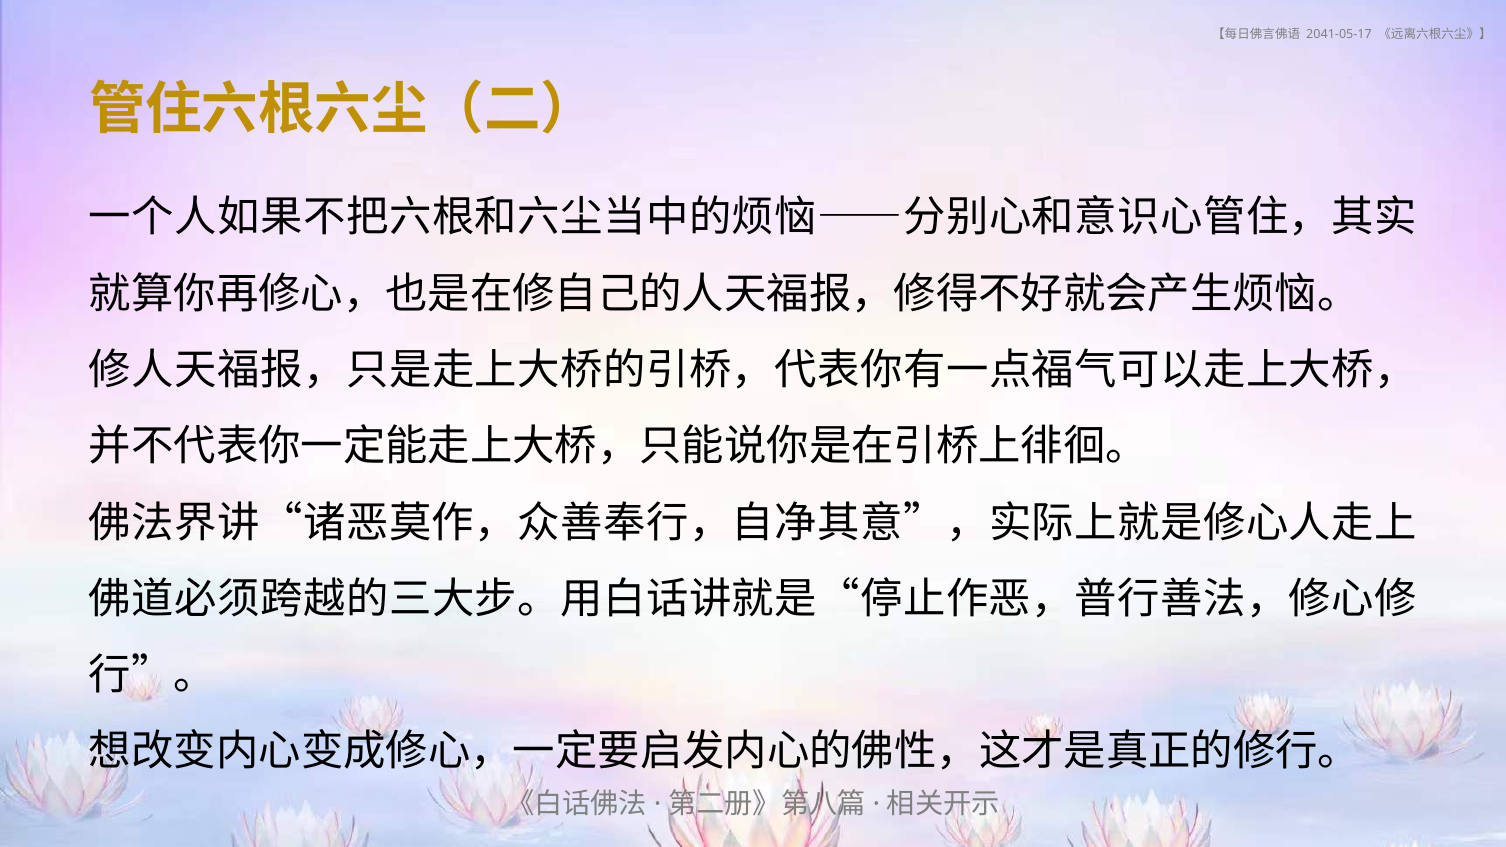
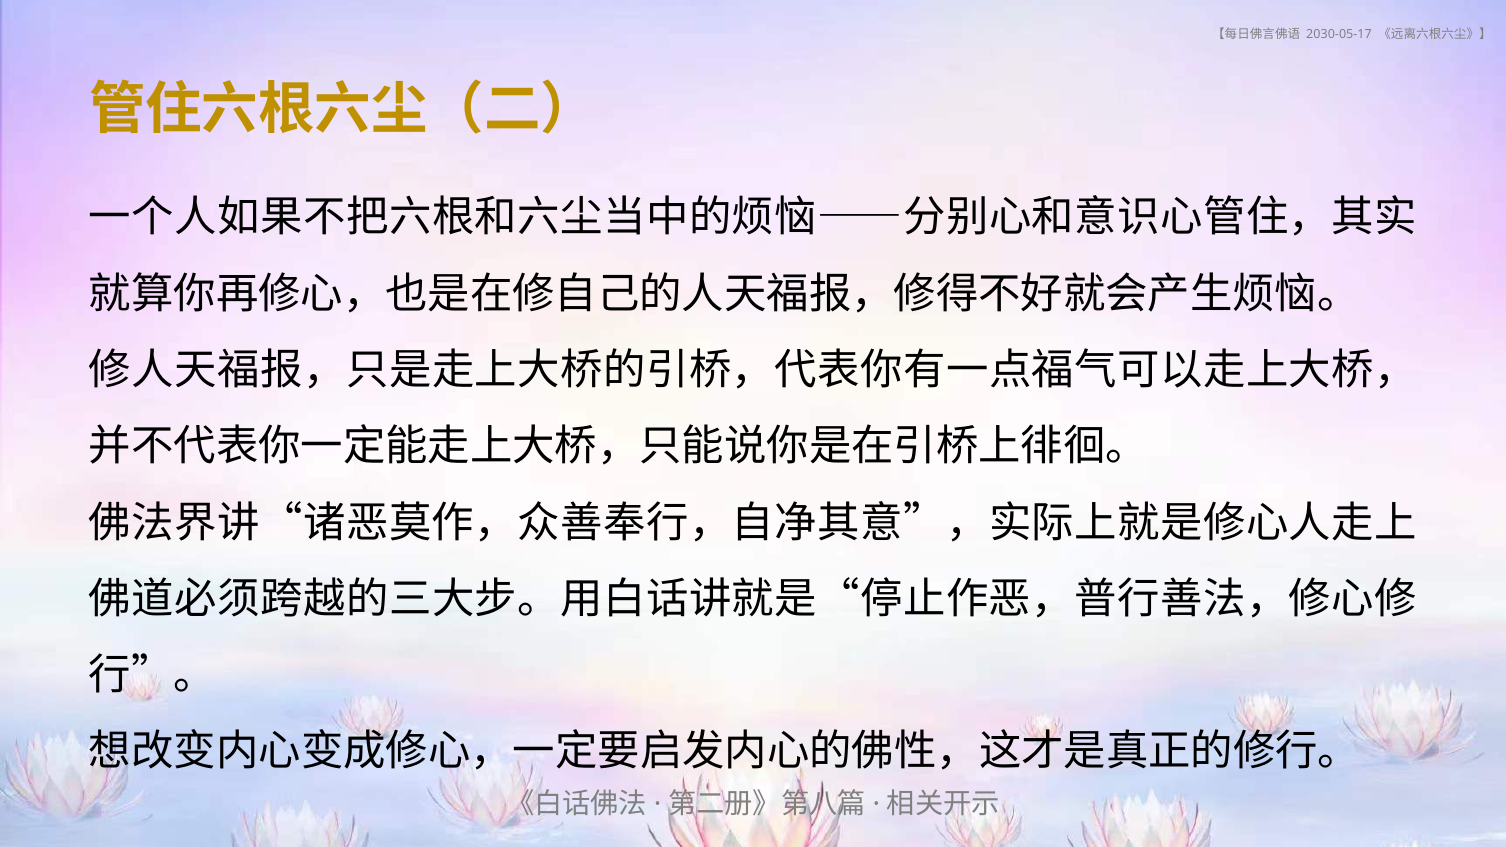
2041-05-17: 2041-05-17 -> 2030-05-17
